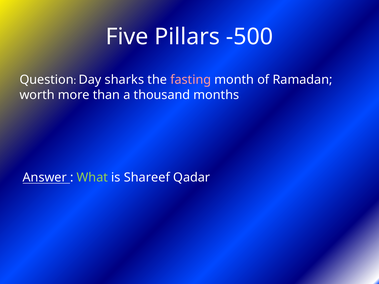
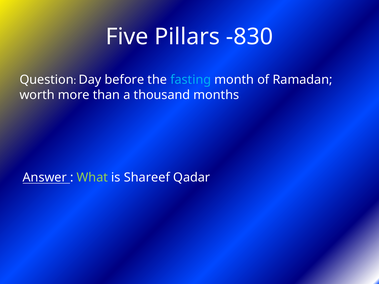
-500: -500 -> -830
sharks: sharks -> before
fasting colour: pink -> light blue
